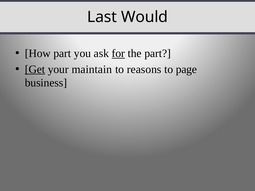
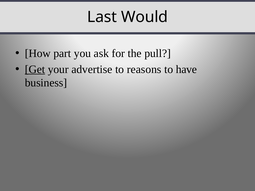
for underline: present -> none
the part: part -> pull
maintain: maintain -> advertise
page: page -> have
